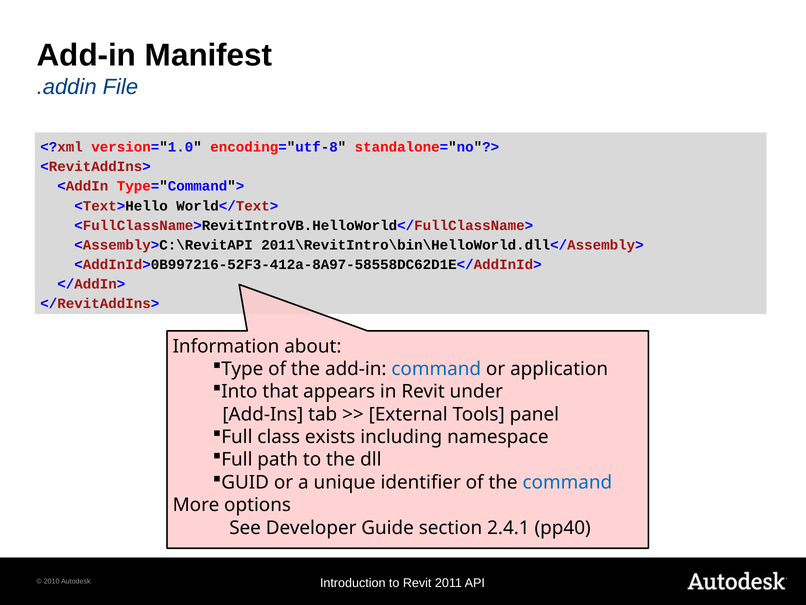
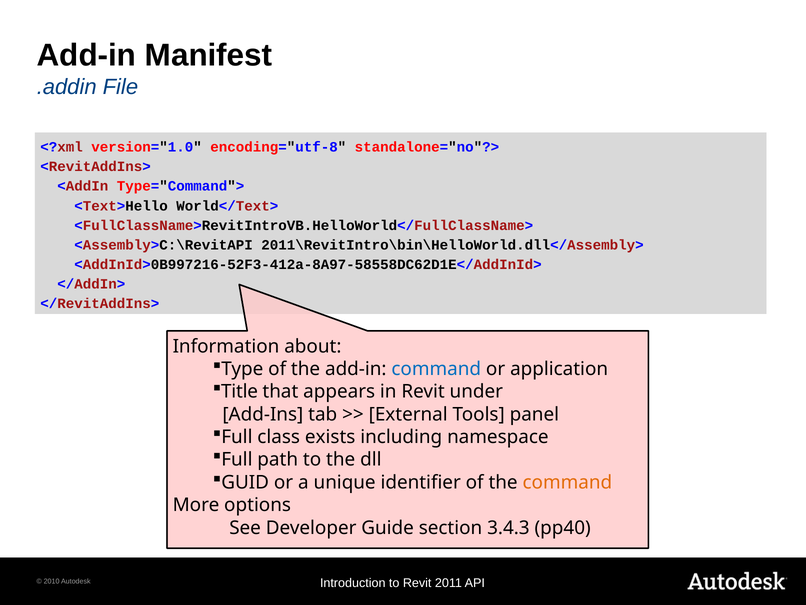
Into: Into -> Title
command at (567, 482) colour: blue -> orange
2.4.1: 2.4.1 -> 3.4.3
